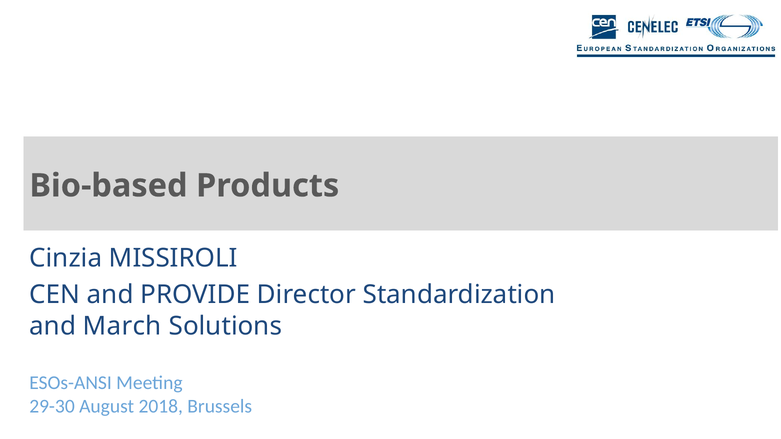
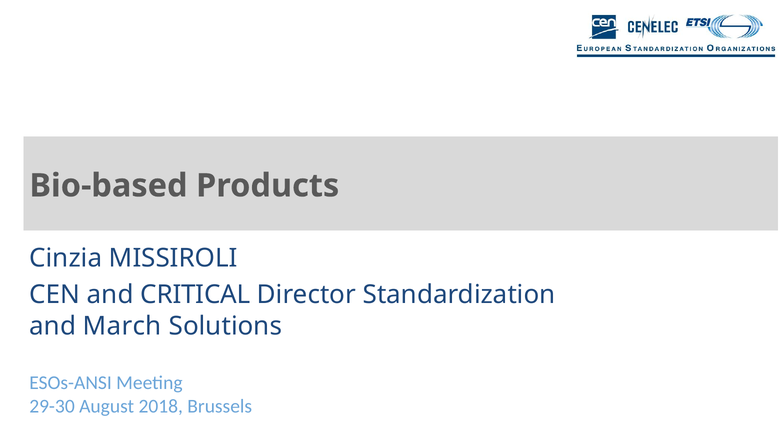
PROVIDE: PROVIDE -> CRITICAL
